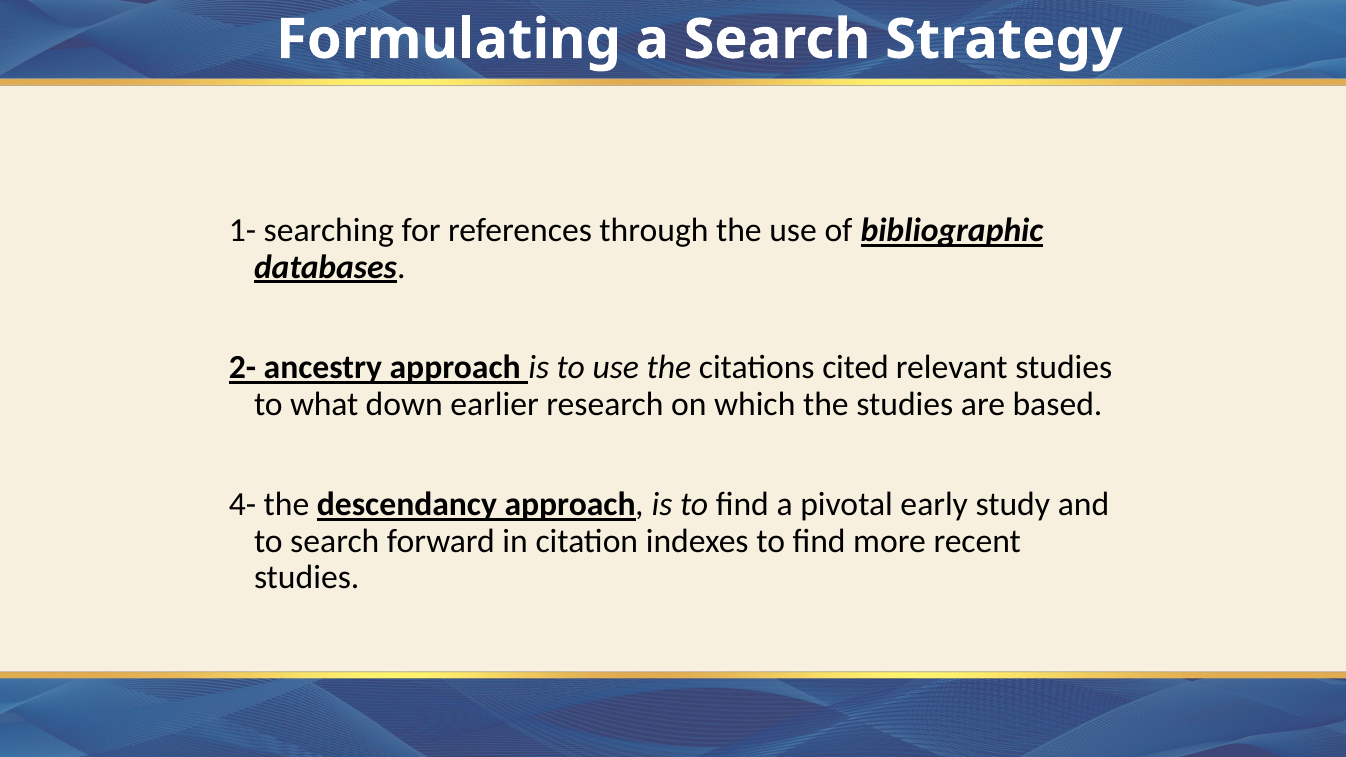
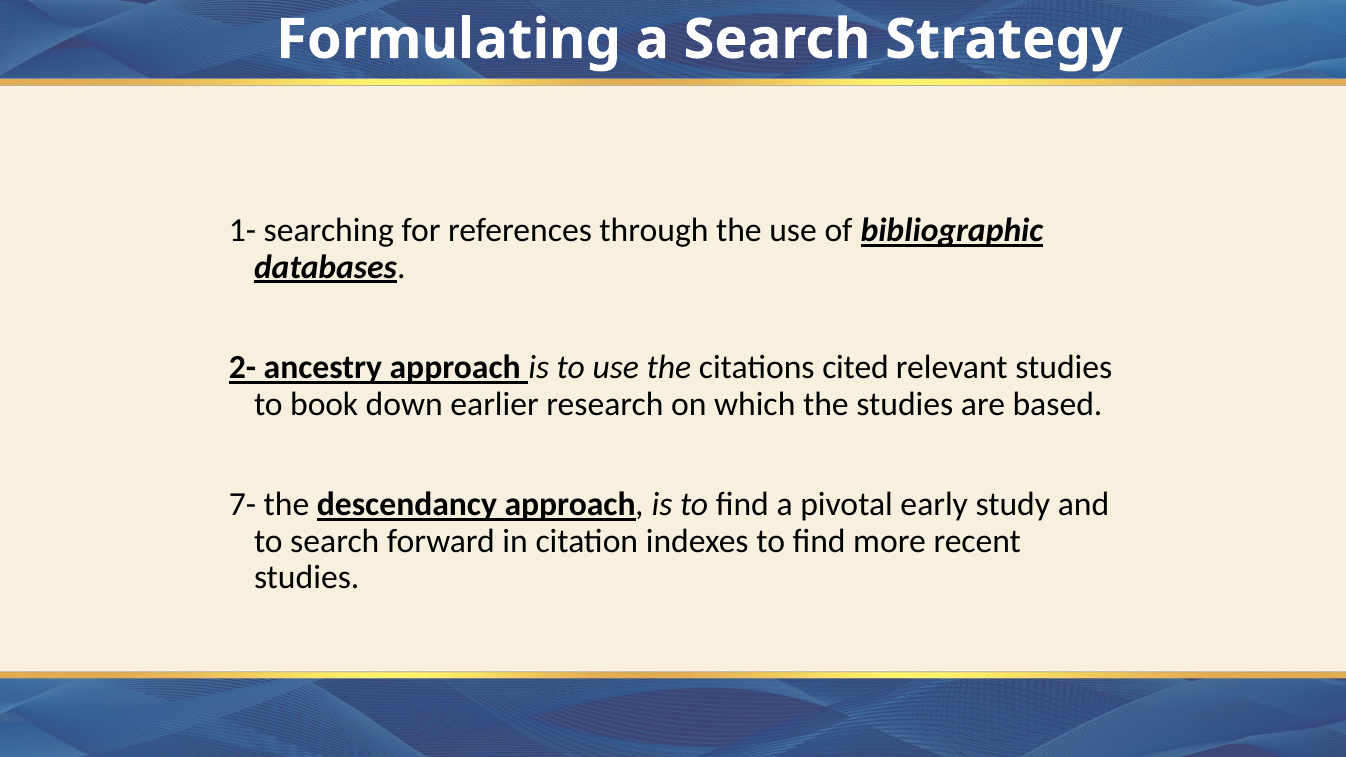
what: what -> book
4-: 4- -> 7-
